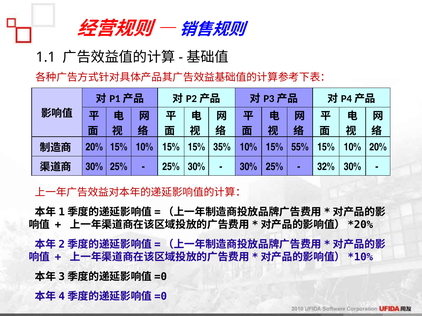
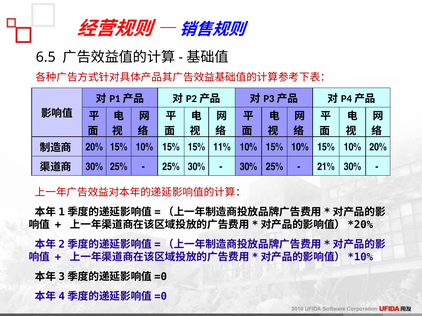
1.1: 1.1 -> 6.5
35%: 35% -> 11%
55% at (300, 147): 55% -> 10%
32%: 32% -> 21%
